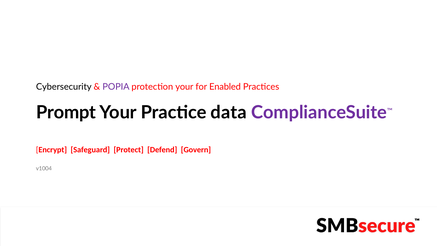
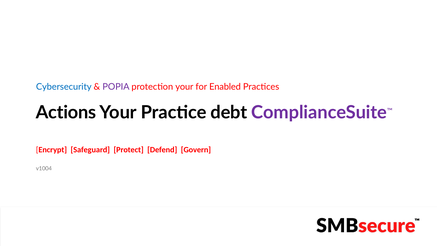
Cybersecurity colour: black -> blue
Prompt: Prompt -> Actions
data: data -> debt
